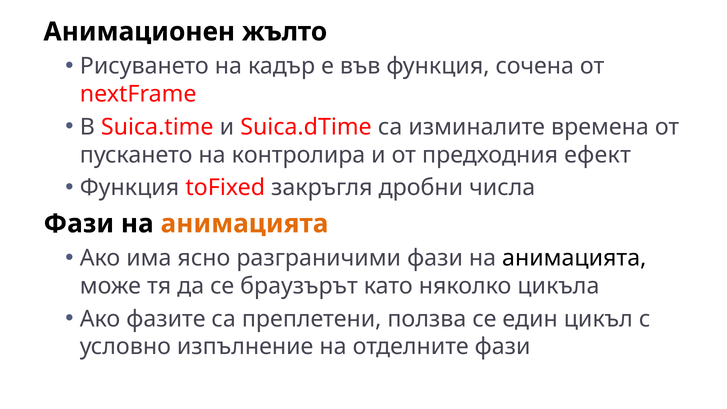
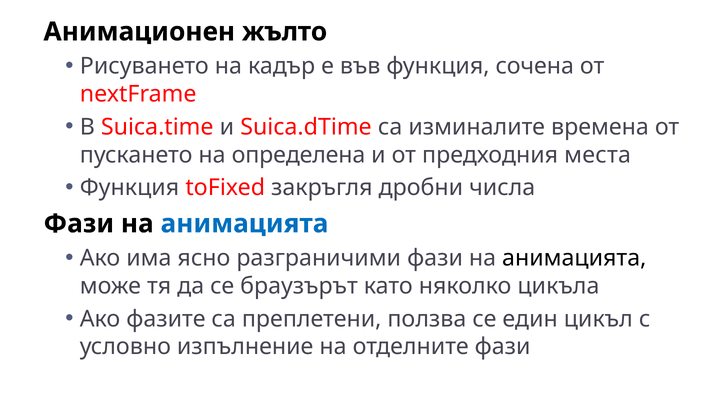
контролира: контролира -> определена
ефект: ефект -> места
анимацията at (244, 224) colour: orange -> blue
